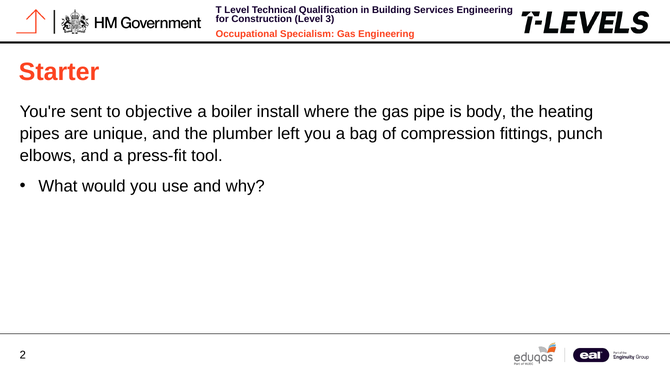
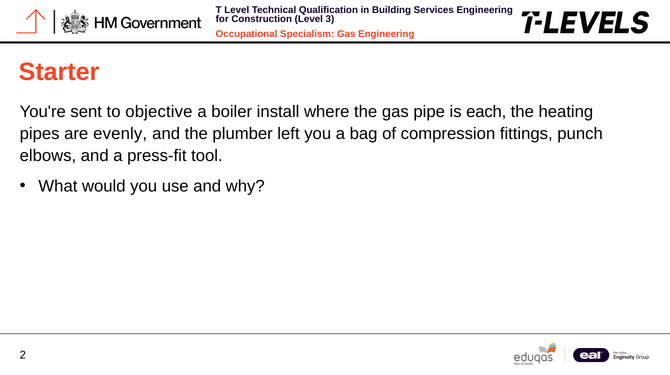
body: body -> each
unique: unique -> evenly
